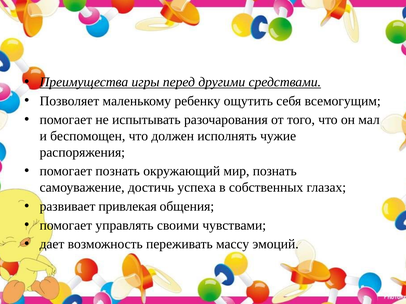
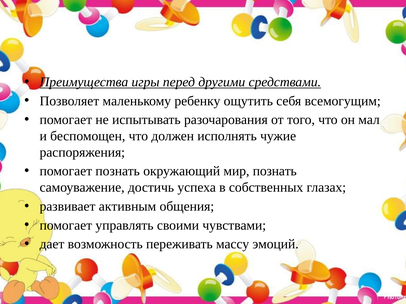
привлекая: привлекая -> активным
